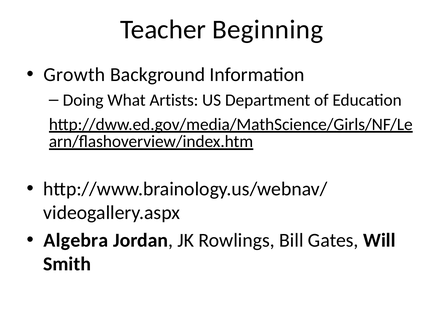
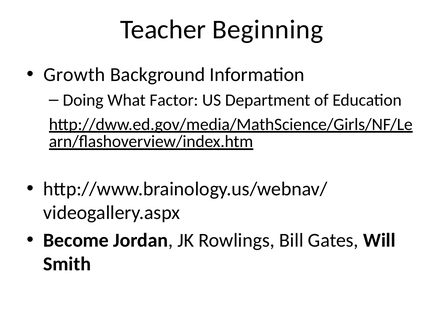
Artists: Artists -> Factor
Algebra: Algebra -> Become
